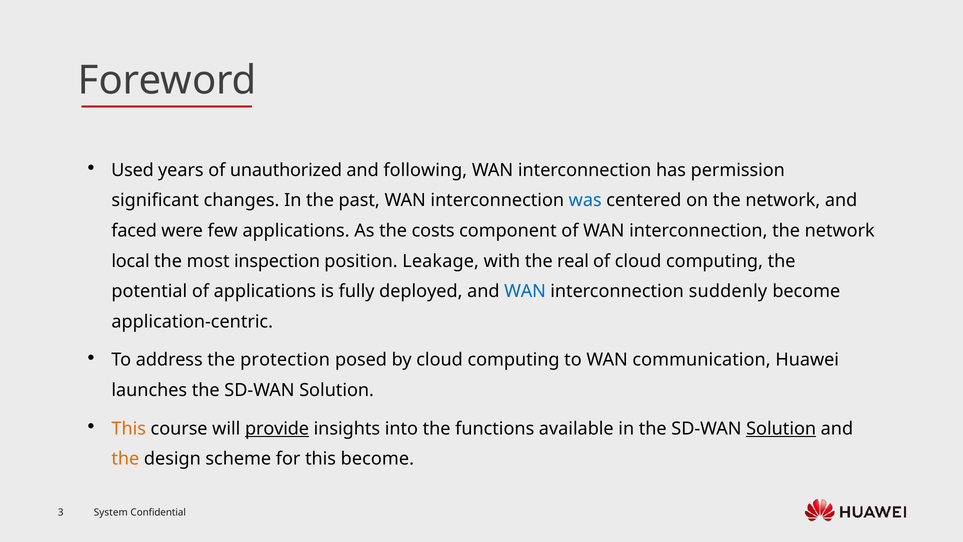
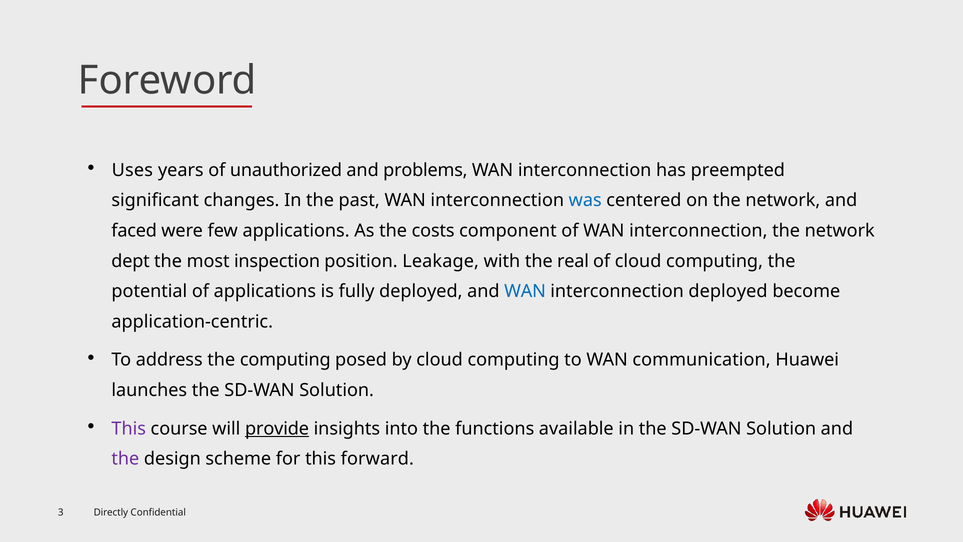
Used: Used -> Uses
following: following -> problems
permission: permission -> preempted
local: local -> dept
interconnection suddenly: suddenly -> deployed
the protection: protection -> computing
This at (129, 428) colour: orange -> purple
Solution at (781, 428) underline: present -> none
the at (125, 459) colour: orange -> purple
this become: become -> forward
System: System -> Directly
